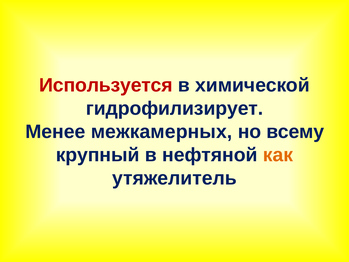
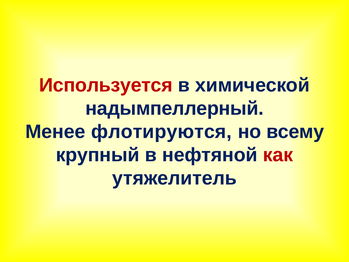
гидрофилизирует: гидрофилизирует -> надымпеллерный
межкамерных: межкамерных -> флотируются
как colour: orange -> red
